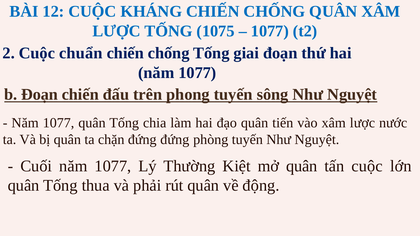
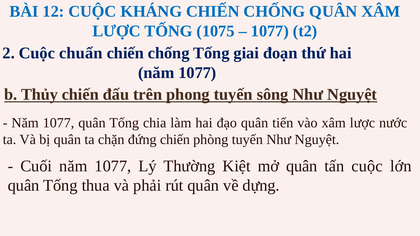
b Đoạn: Đoạn -> Thủy
đứng đứng: đứng -> chiến
động: động -> dựng
